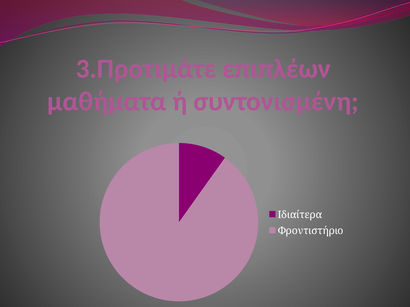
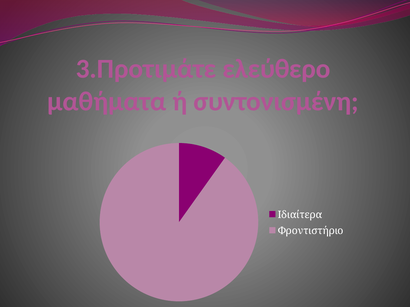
επιπλέων: επιπλέων -> ελεύθερο
